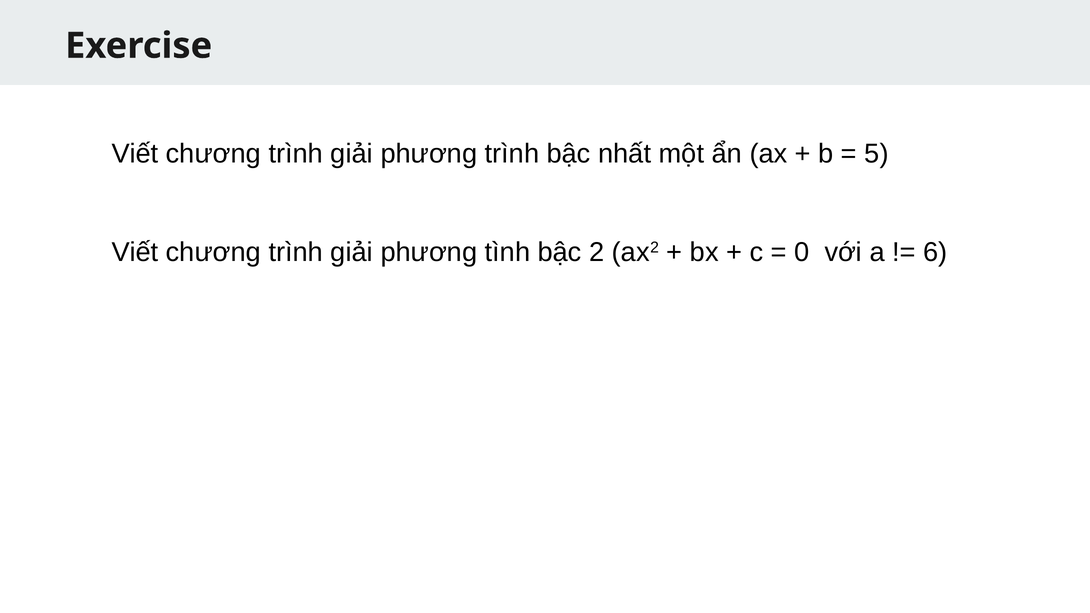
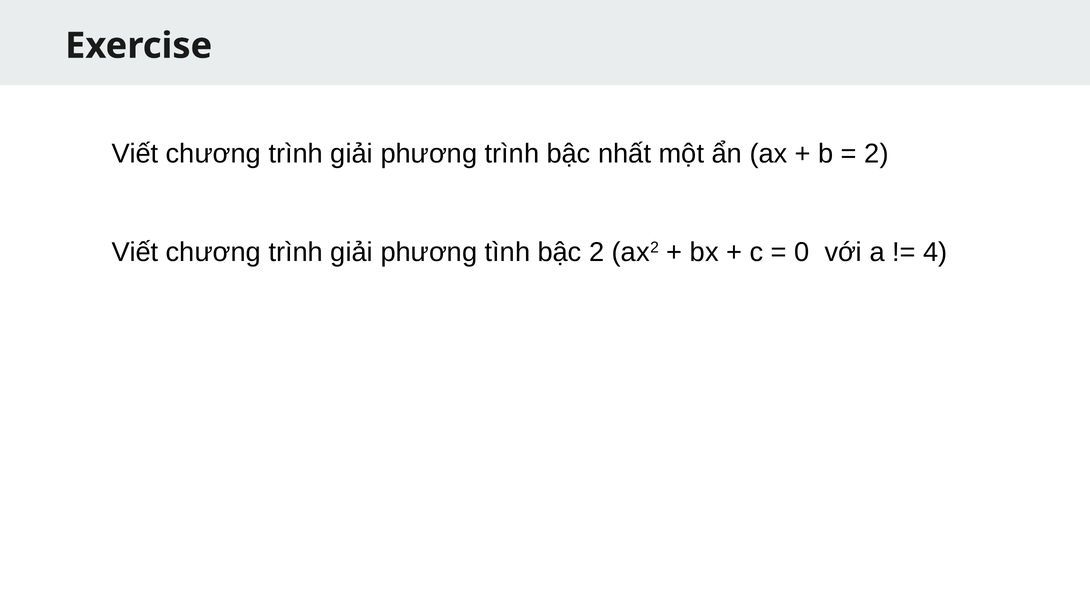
5 at (877, 154): 5 -> 2
6: 6 -> 4
